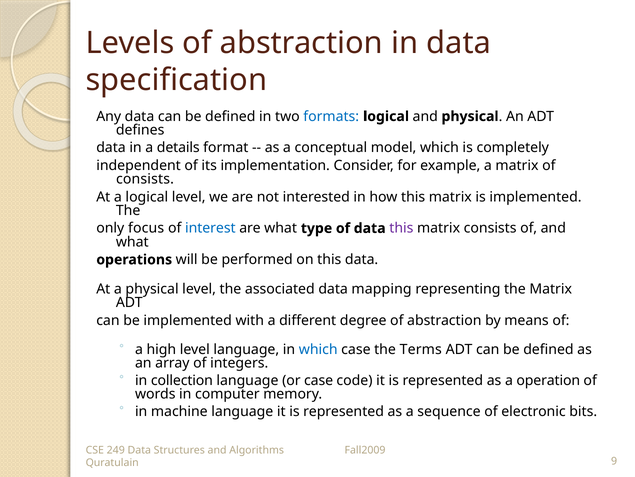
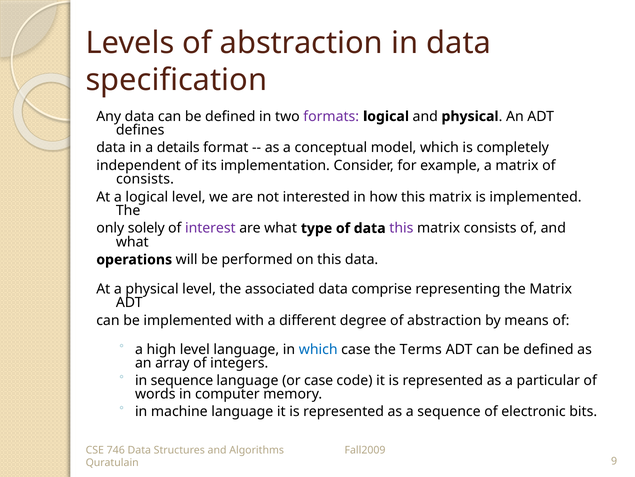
formats colour: blue -> purple
focus: focus -> solely
interest colour: blue -> purple
mapping: mapping -> comprise
in collection: collection -> sequence
operation: operation -> particular
249: 249 -> 746
